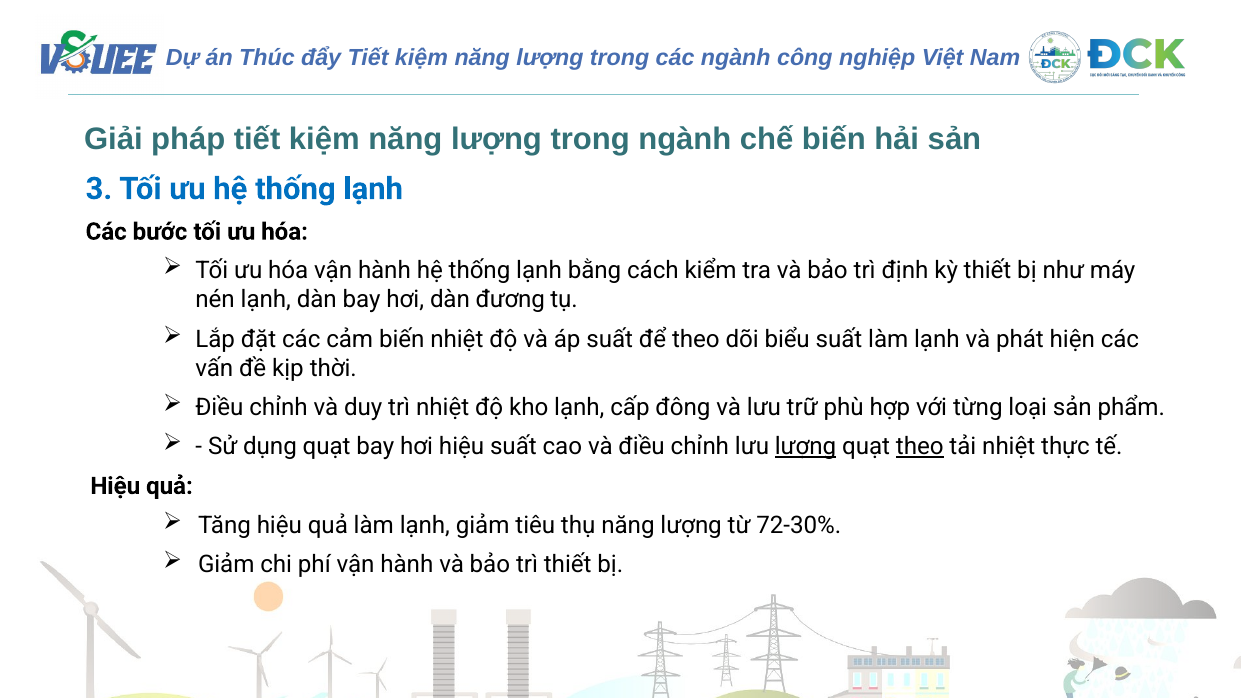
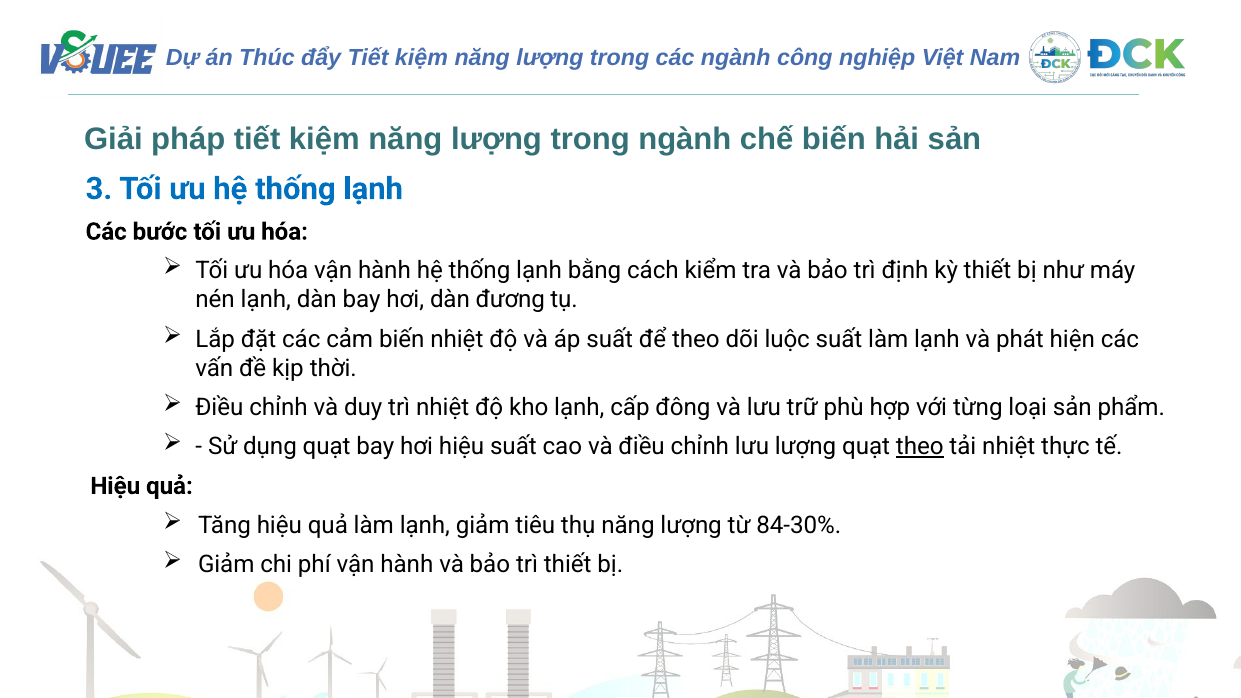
biểu: biểu -> luộc
lượng at (806, 447) underline: present -> none
72-30%: 72-30% -> 84-30%
